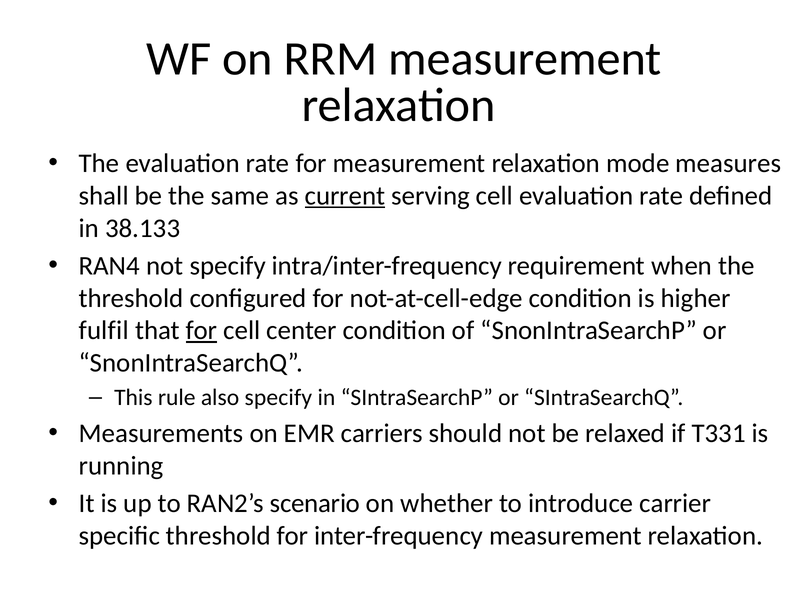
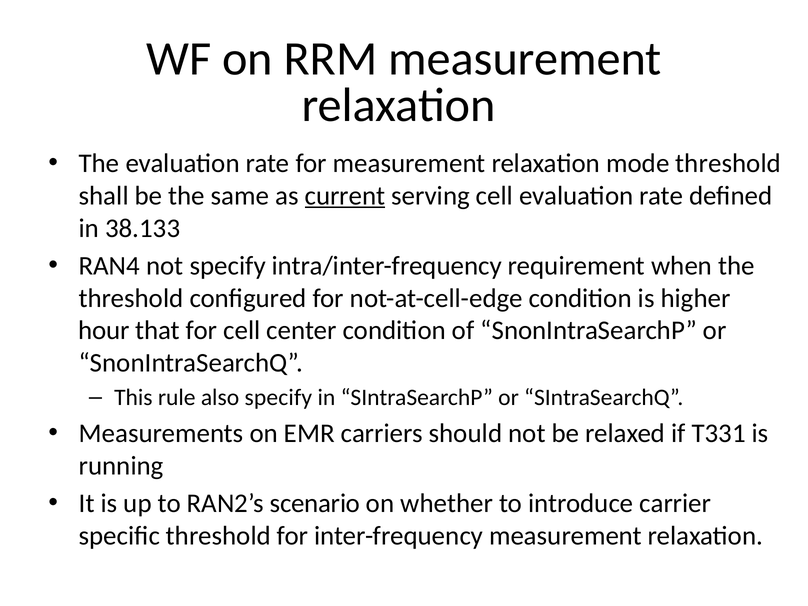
mode measures: measures -> threshold
fulfil: fulfil -> hour
for at (202, 330) underline: present -> none
